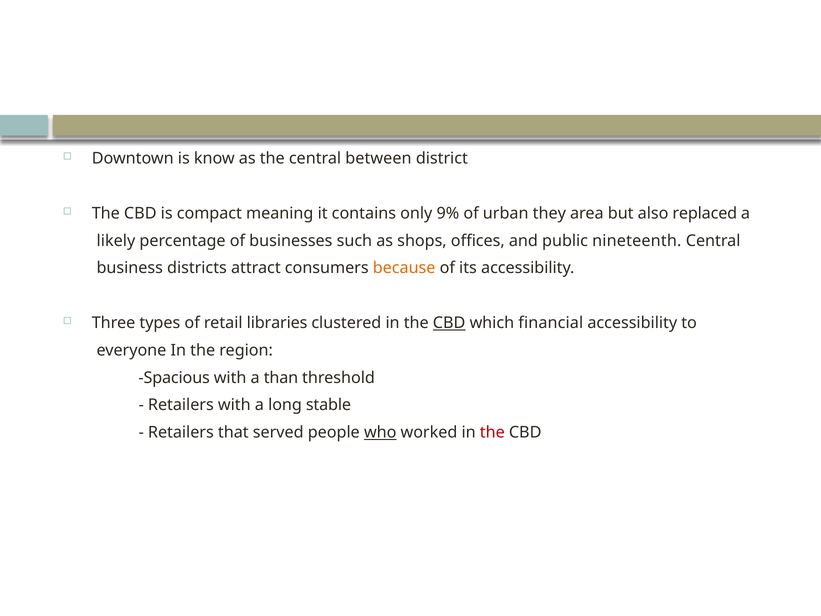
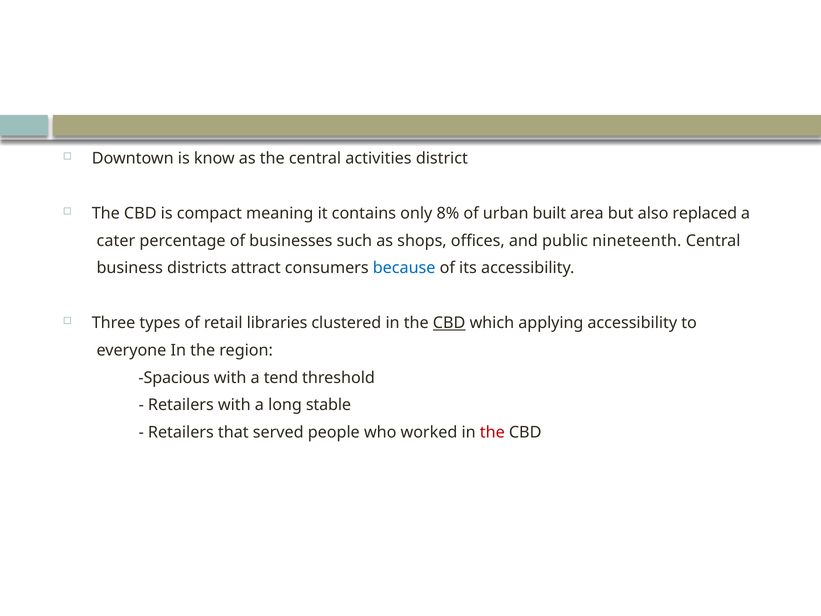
between: between -> activities
9%: 9% -> 8%
they: they -> built
likely: likely -> cater
because colour: orange -> blue
financial: financial -> applying
than: than -> tend
who underline: present -> none
